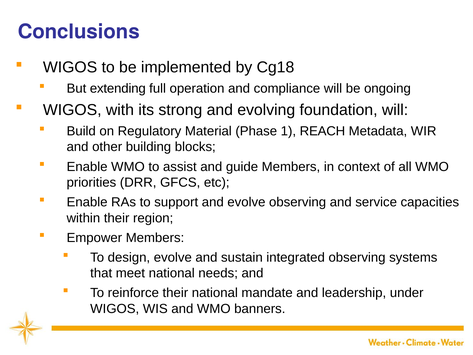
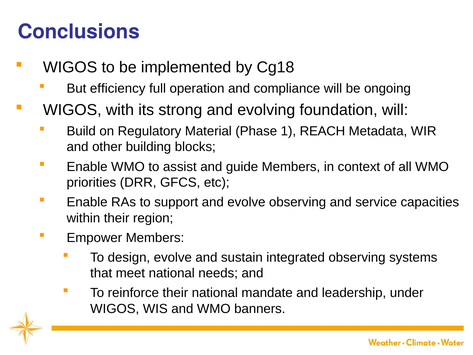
extending: extending -> efficiency
